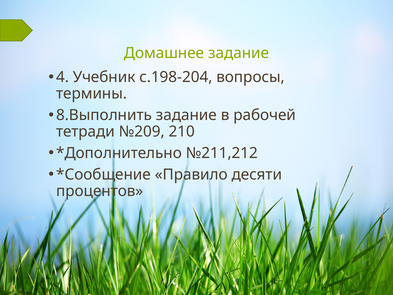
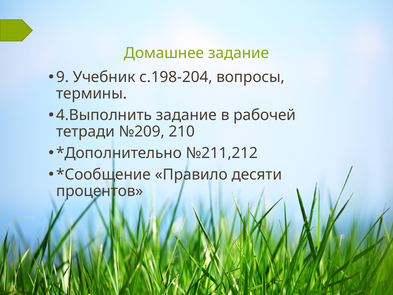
4: 4 -> 9
8.Выполнить: 8.Выполнить -> 4.Выполнить
